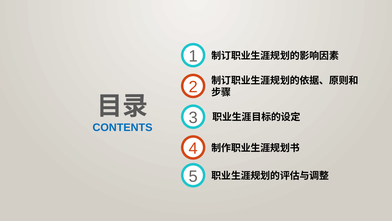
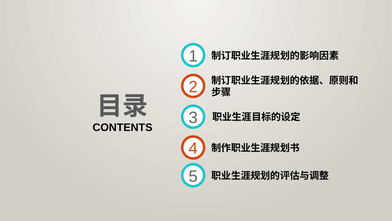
CONTENTS colour: blue -> black
